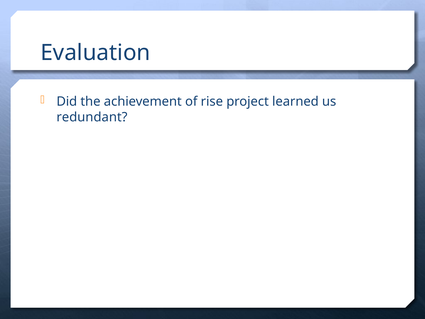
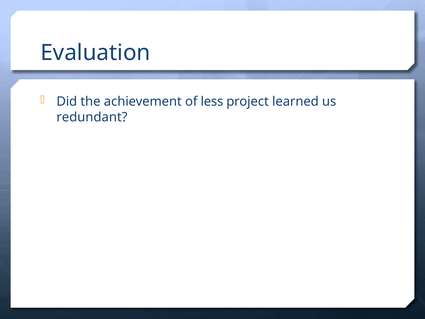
rise: rise -> less
